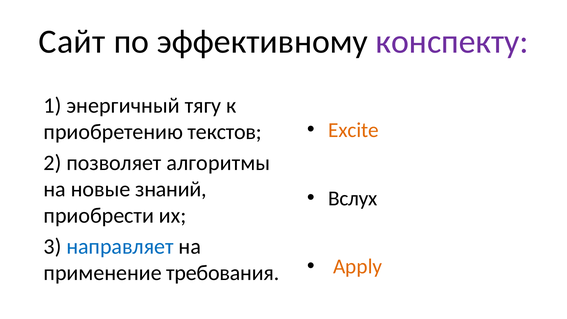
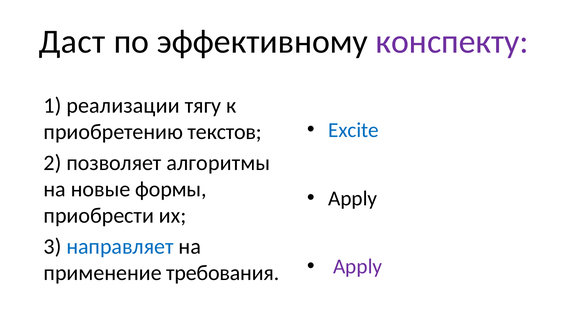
Сайт: Сайт -> Даст
энергичный: энергичный -> реализации
Excite colour: orange -> blue
знаний: знаний -> формы
Вслух at (353, 198): Вслух -> Apply
Apply at (358, 267) colour: orange -> purple
